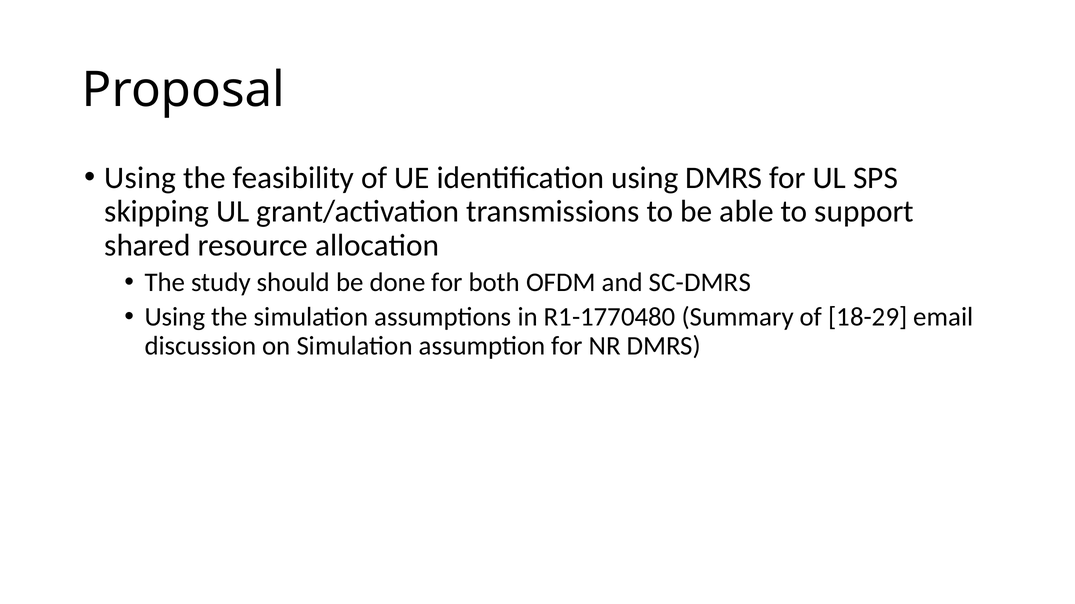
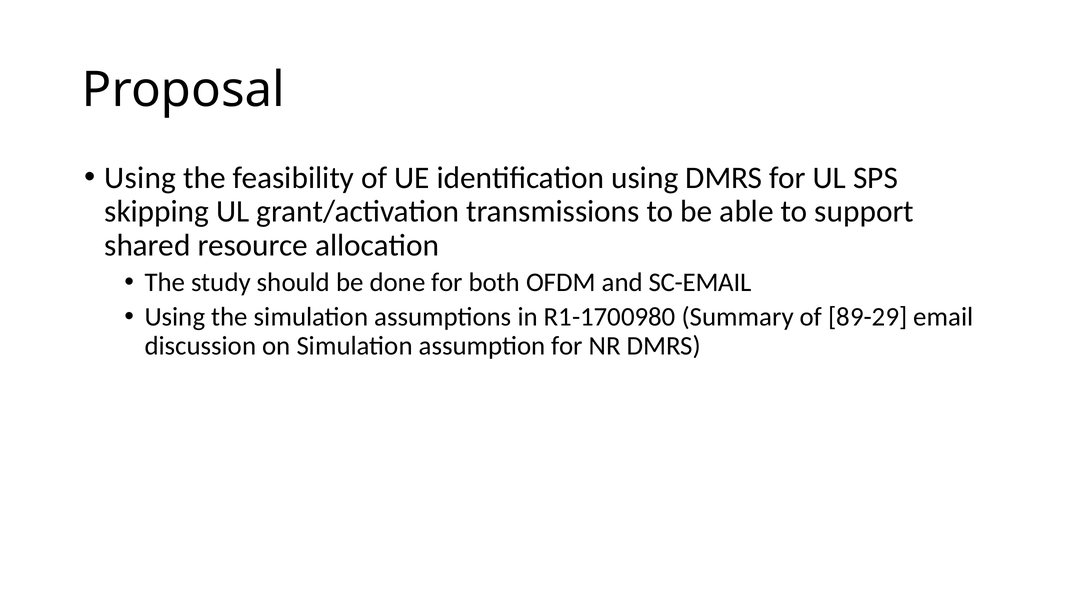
SC-DMRS: SC-DMRS -> SC-EMAIL
R1-1770480: R1-1770480 -> R1-1700980
18-29: 18-29 -> 89-29
